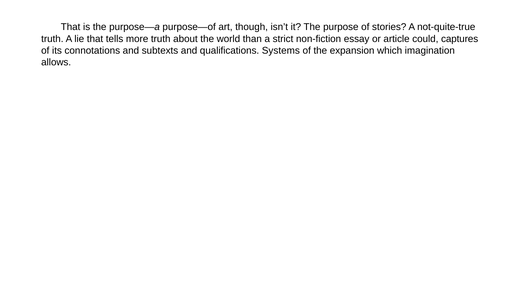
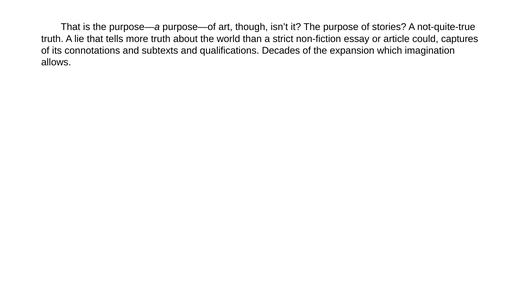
Systems: Systems -> Decades
